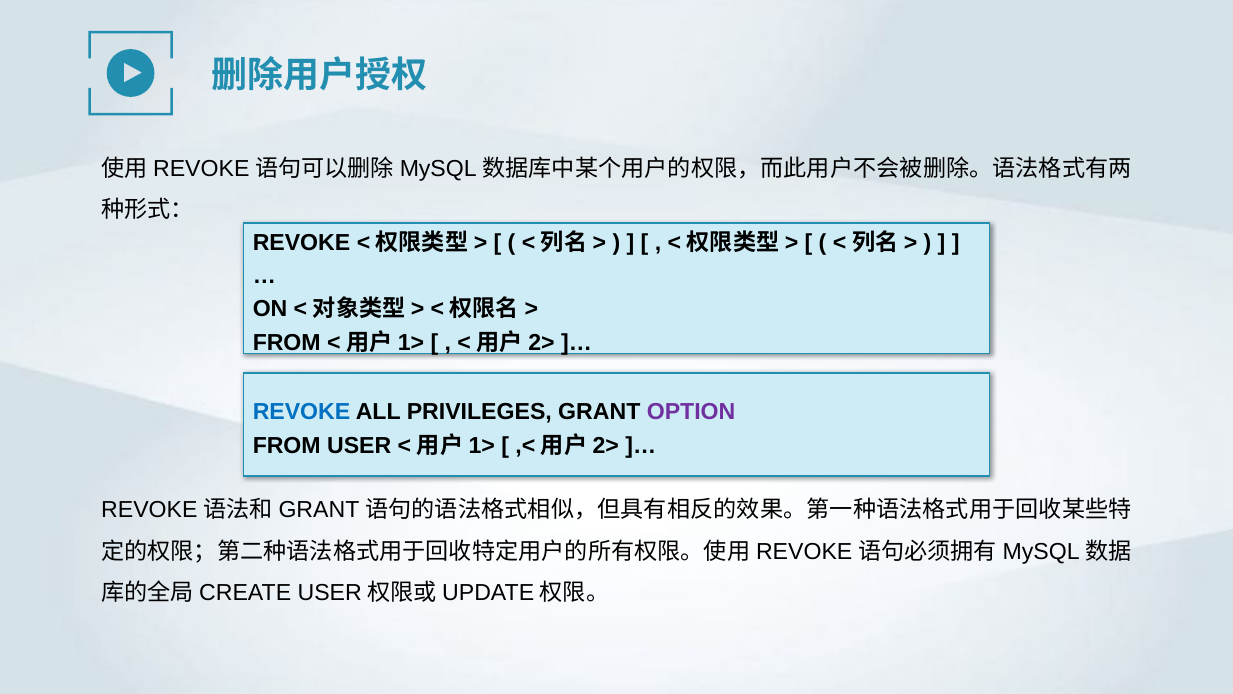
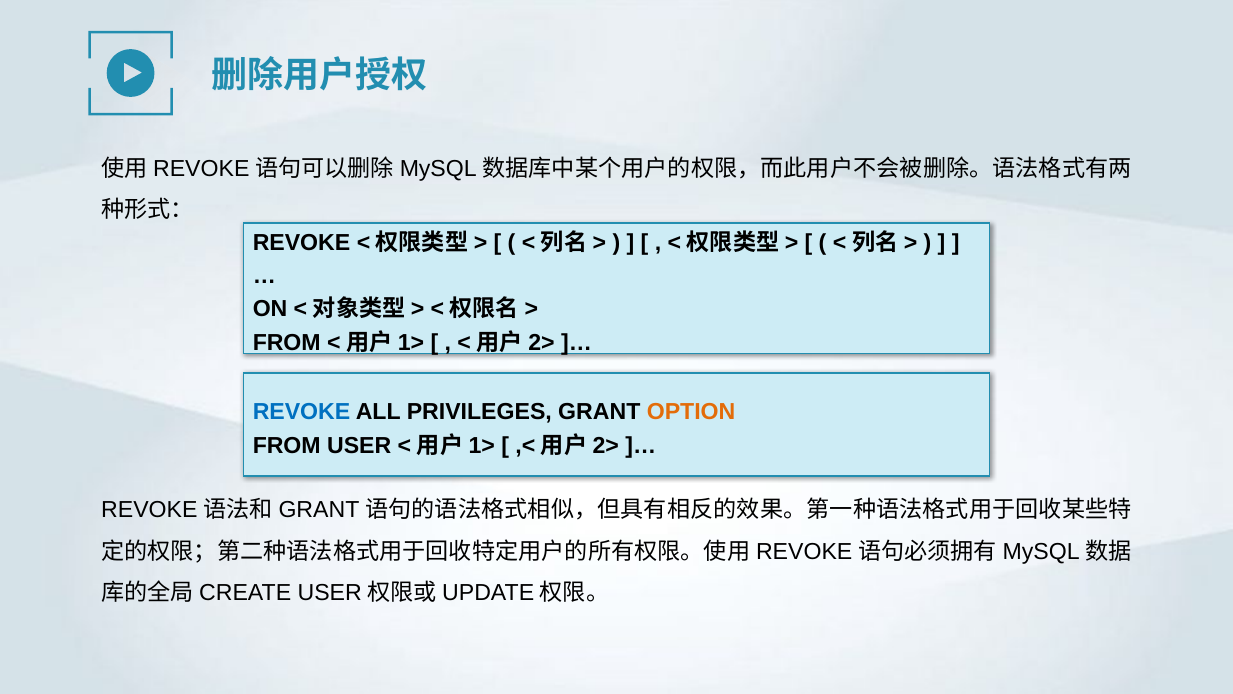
OPTION colour: purple -> orange
